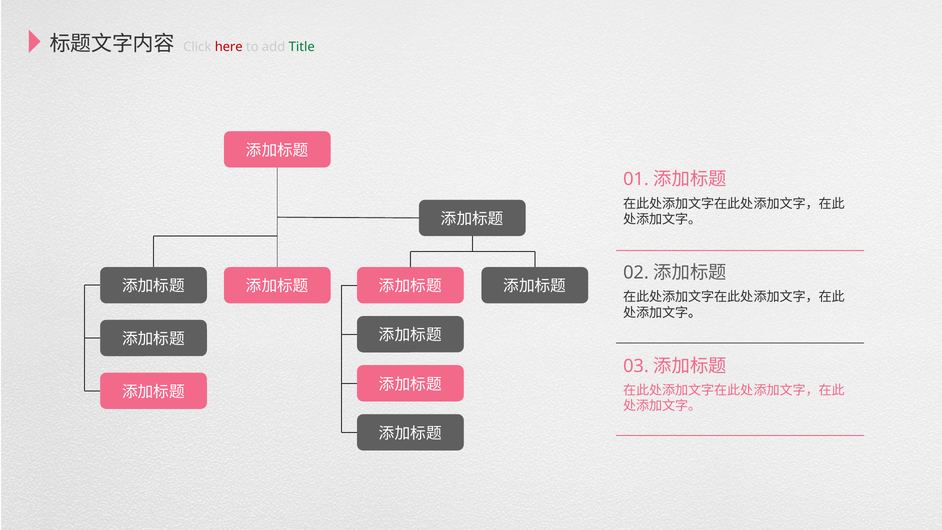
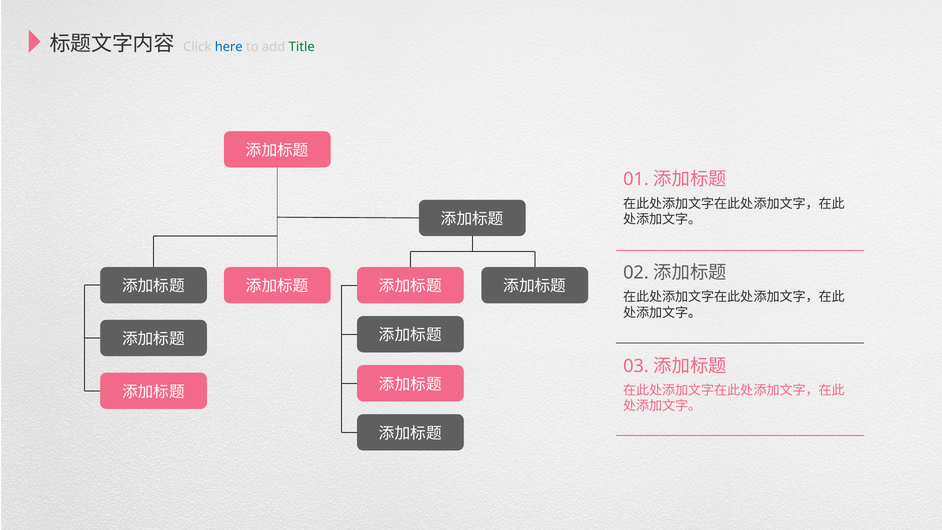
here colour: red -> blue
